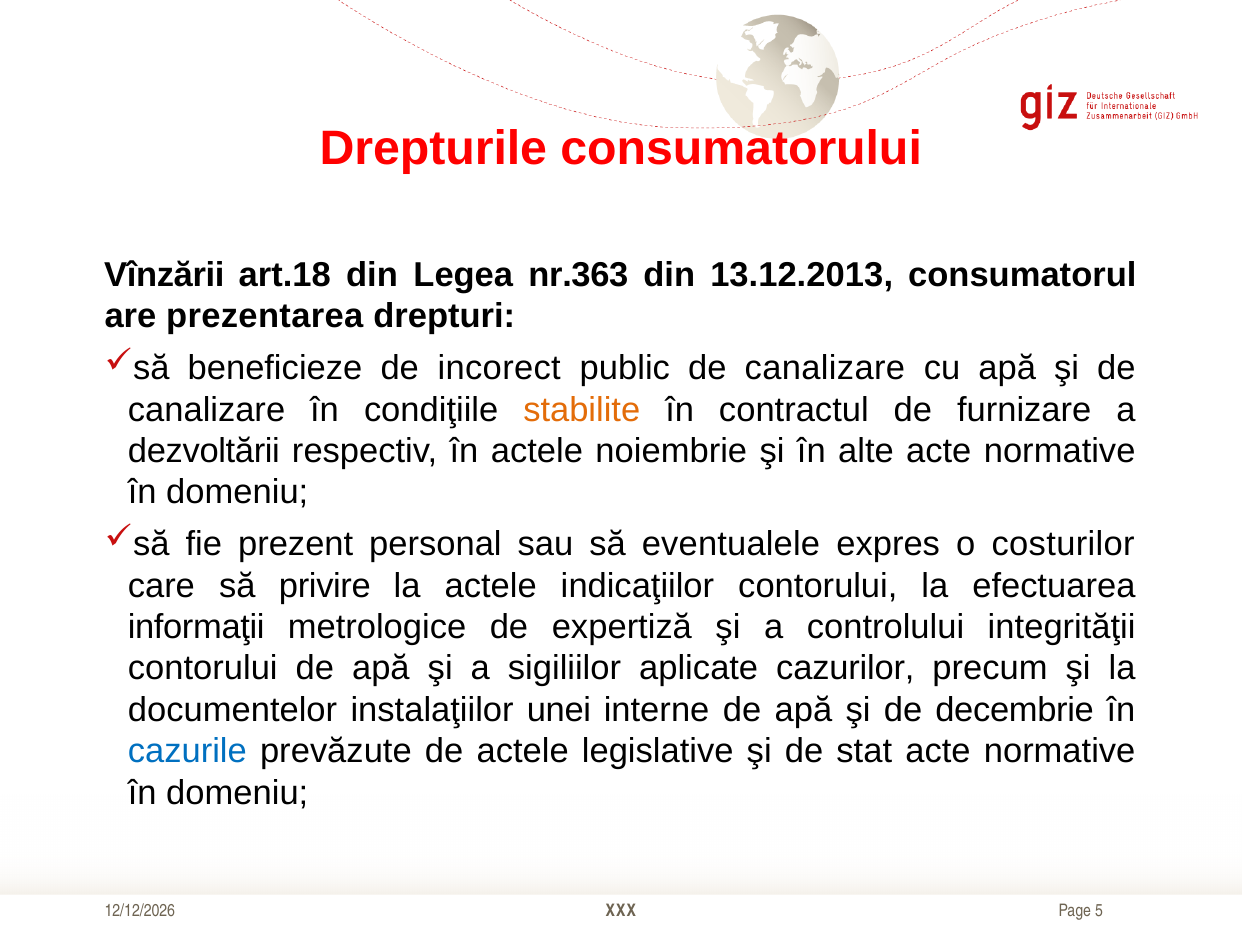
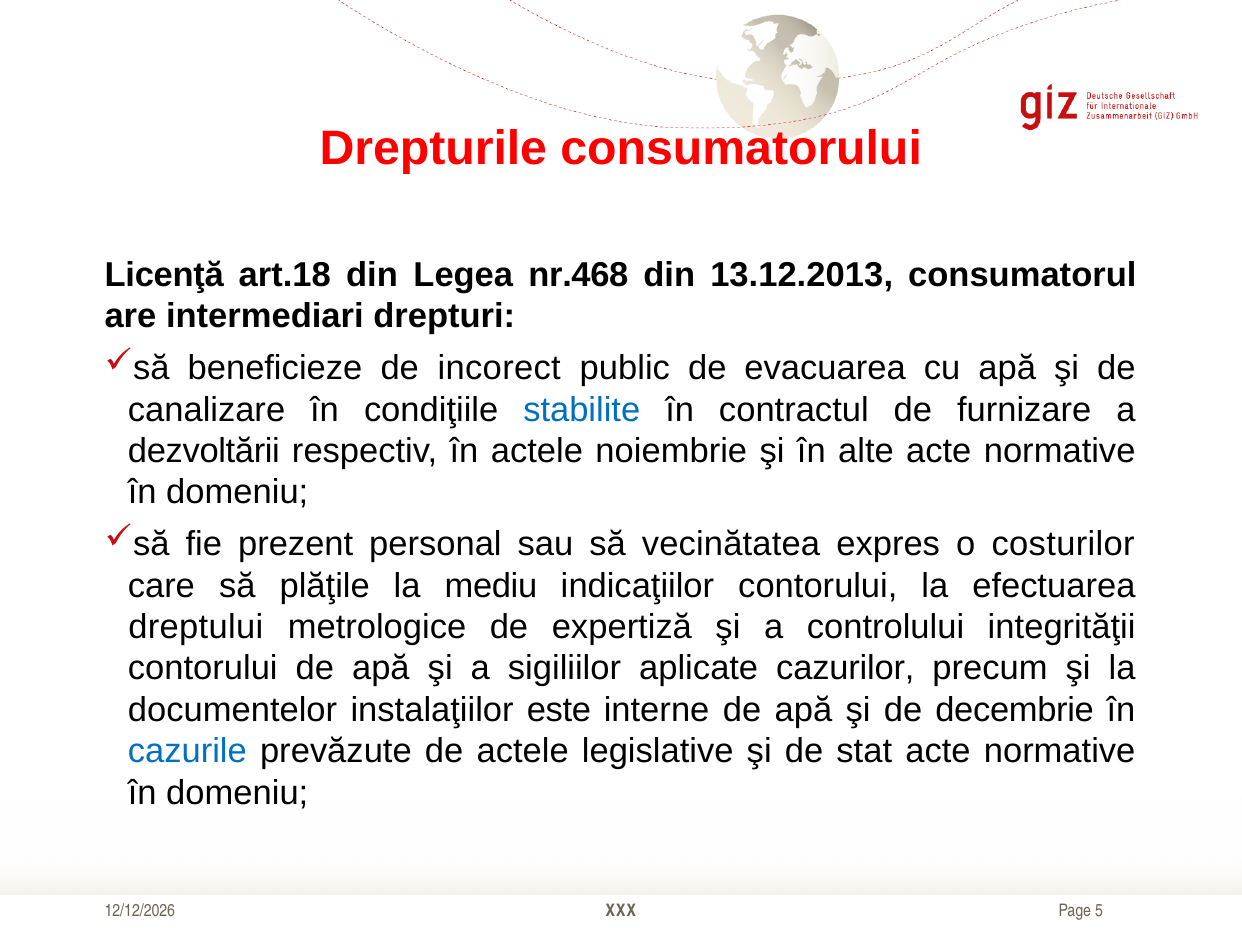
Vînzării: Vînzării -> Licenţă
nr.363: nr.363 -> nr.468
prezentarea: prezentarea -> intermediari
public de canalizare: canalizare -> evacuarea
stabilite colour: orange -> blue
eventualele: eventualele -> vecinătatea
privire: privire -> plăţile
la actele: actele -> mediu
informaţii: informaţii -> dreptului
unei: unei -> este
